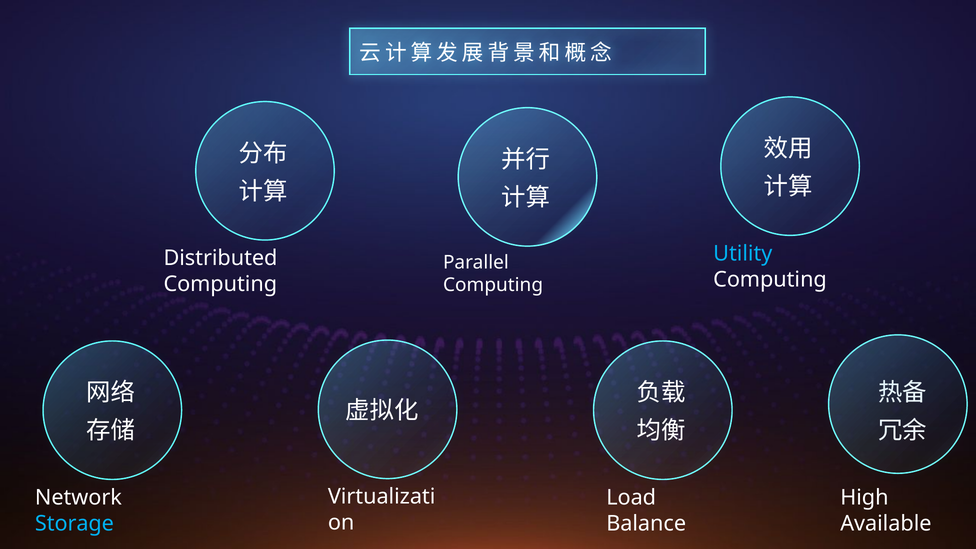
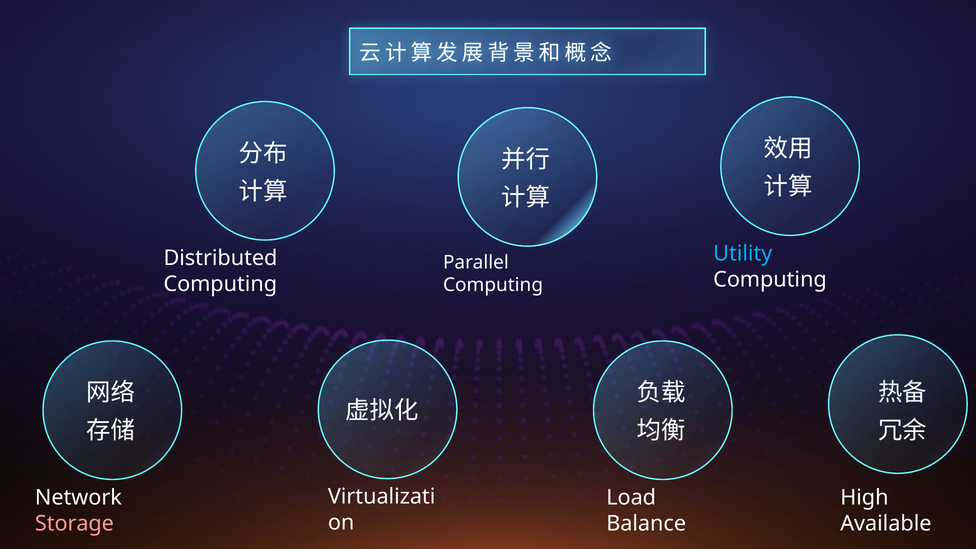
Storage colour: light blue -> pink
